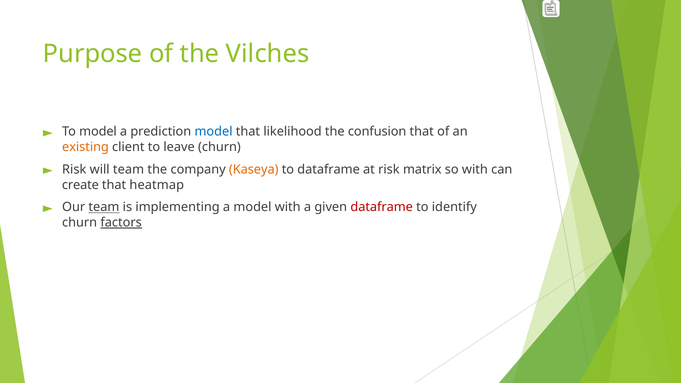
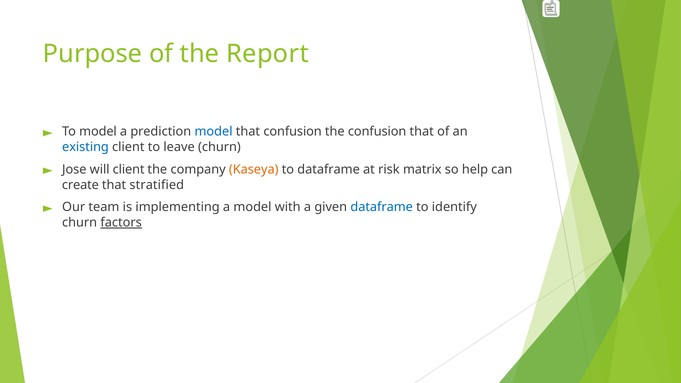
Vilches: Vilches -> Report
that likelihood: likelihood -> confusion
existing colour: orange -> blue
Risk at (74, 170): Risk -> Jose
will team: team -> client
so with: with -> help
heatmap: heatmap -> stratified
team at (104, 207) underline: present -> none
dataframe at (382, 207) colour: red -> blue
